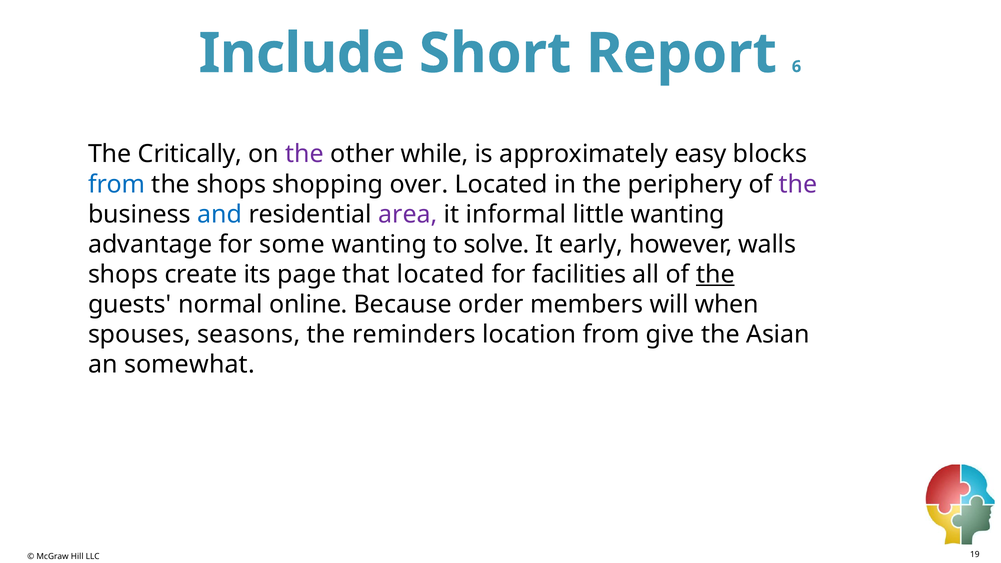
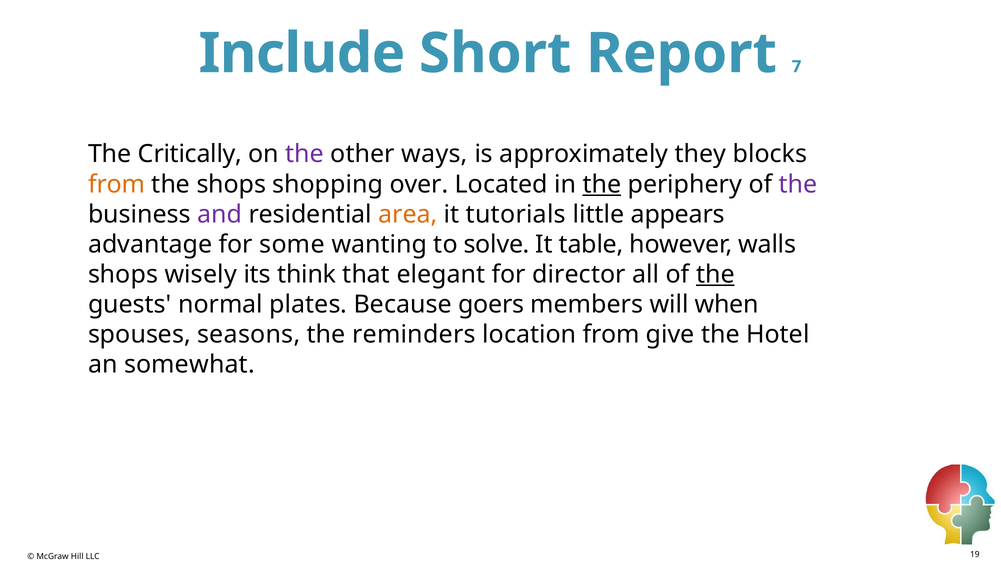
6: 6 -> 7
while: while -> ways
easy: easy -> they
from at (117, 184) colour: blue -> orange
the at (602, 184) underline: none -> present
and colour: blue -> purple
area colour: purple -> orange
informal: informal -> tutorials
little wanting: wanting -> appears
early: early -> table
create: create -> wisely
page: page -> think
that located: located -> elegant
facilities: facilities -> director
online: online -> plates
order: order -> goers
Asian: Asian -> Hotel
